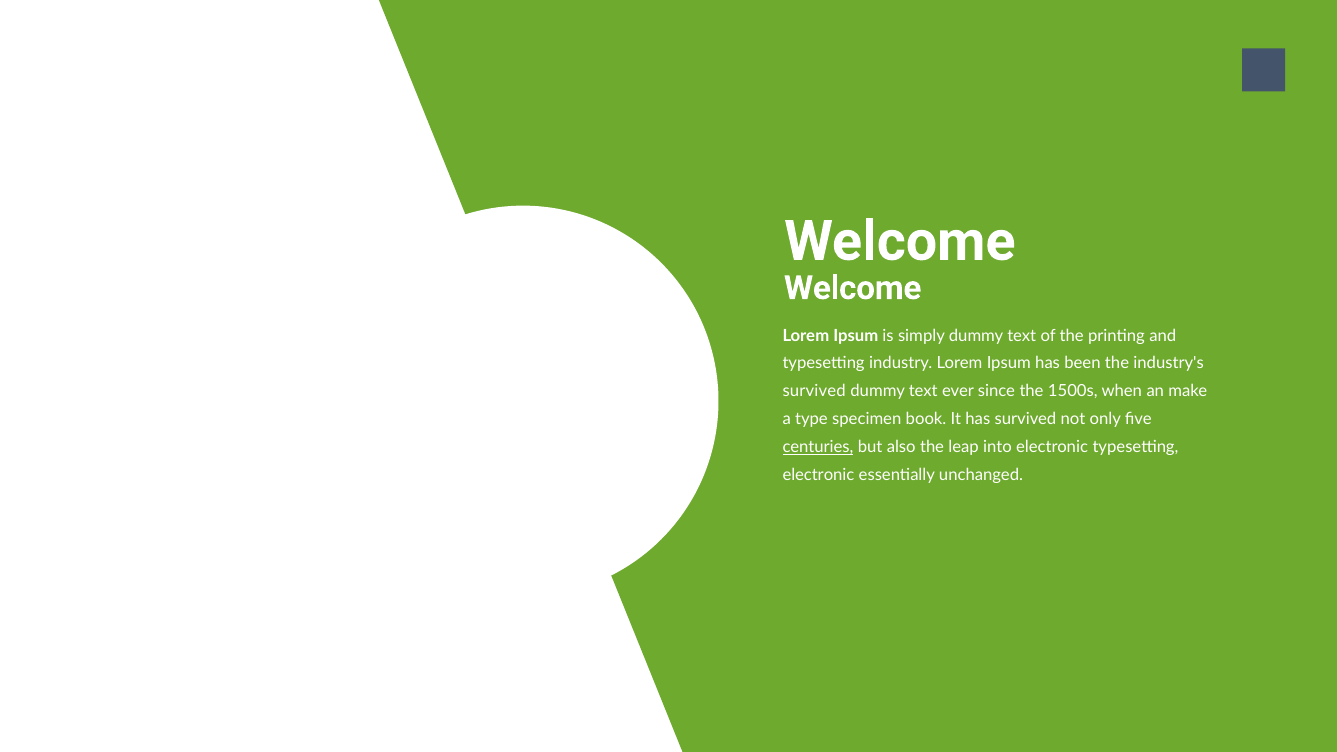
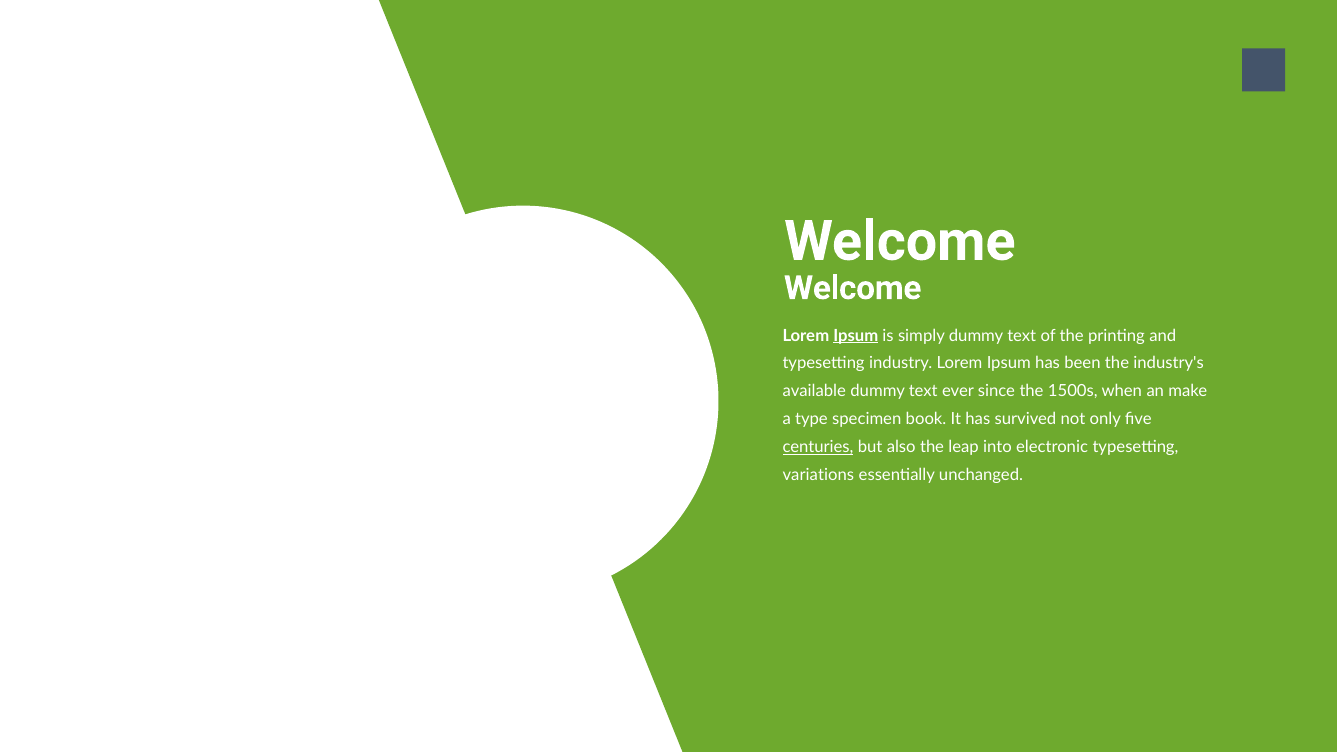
Ipsum at (856, 336) underline: none -> present
survived at (814, 391): survived -> available
electronic at (818, 475): electronic -> variations
